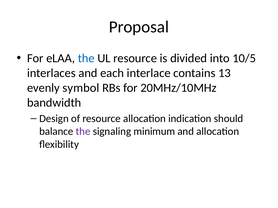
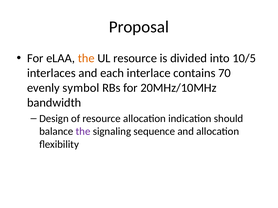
the at (86, 58) colour: blue -> orange
13: 13 -> 70
minimum: minimum -> sequence
